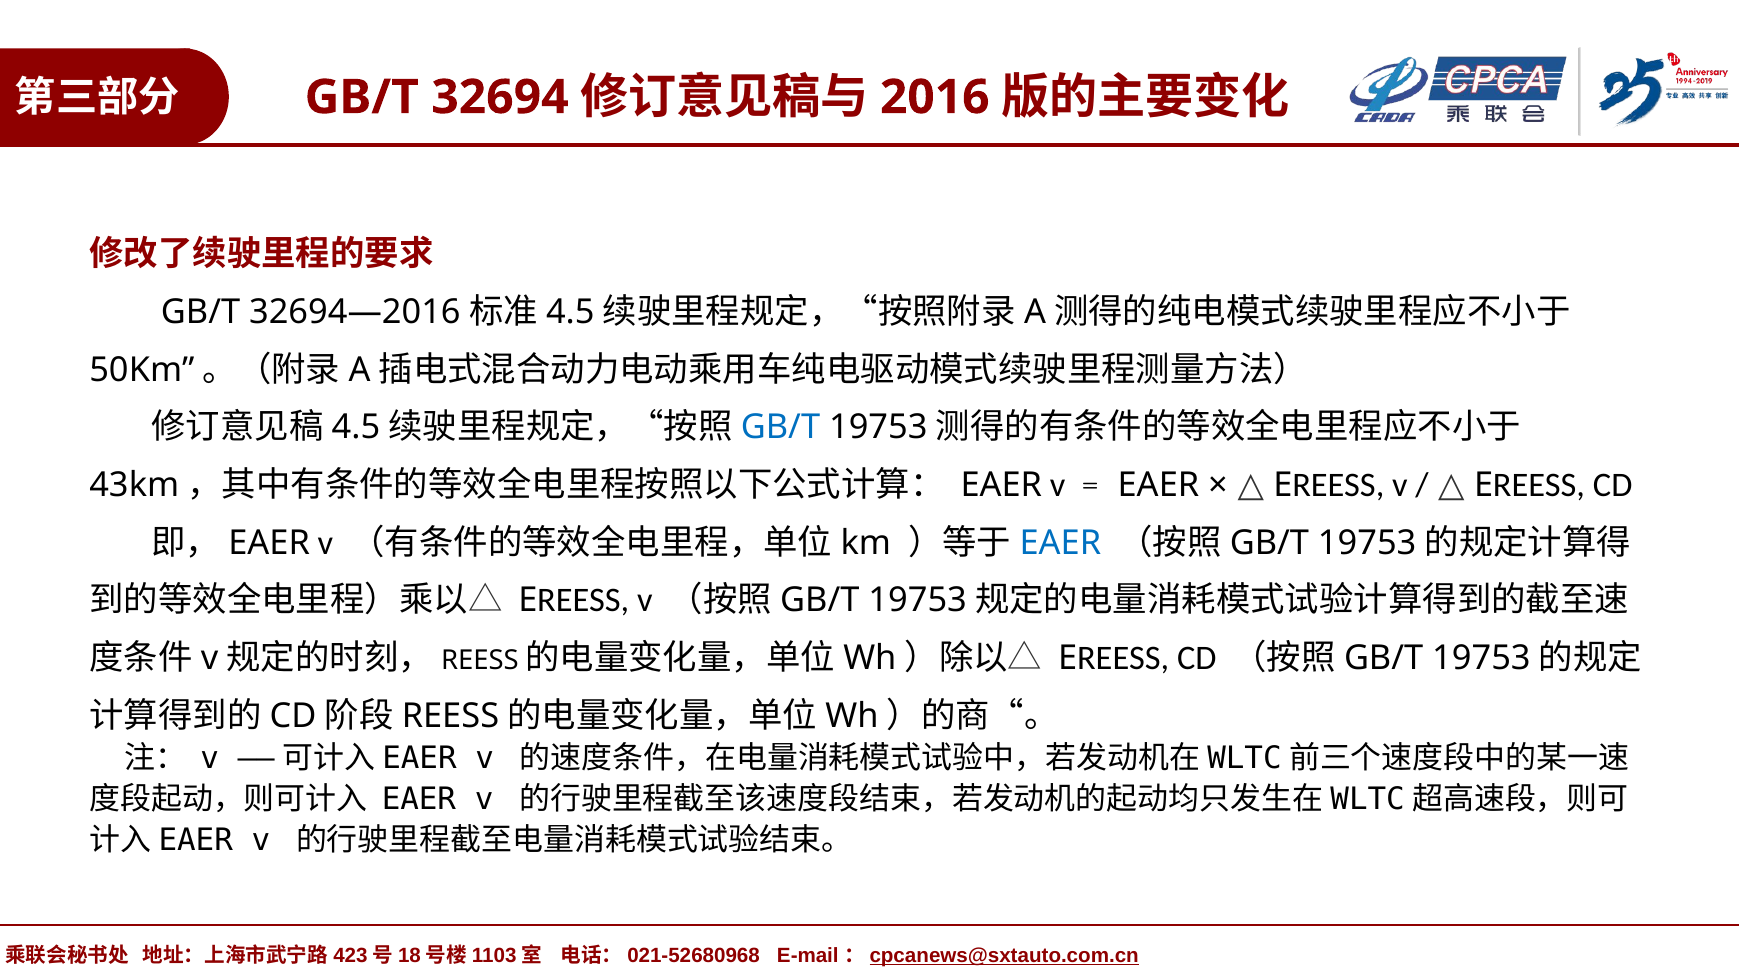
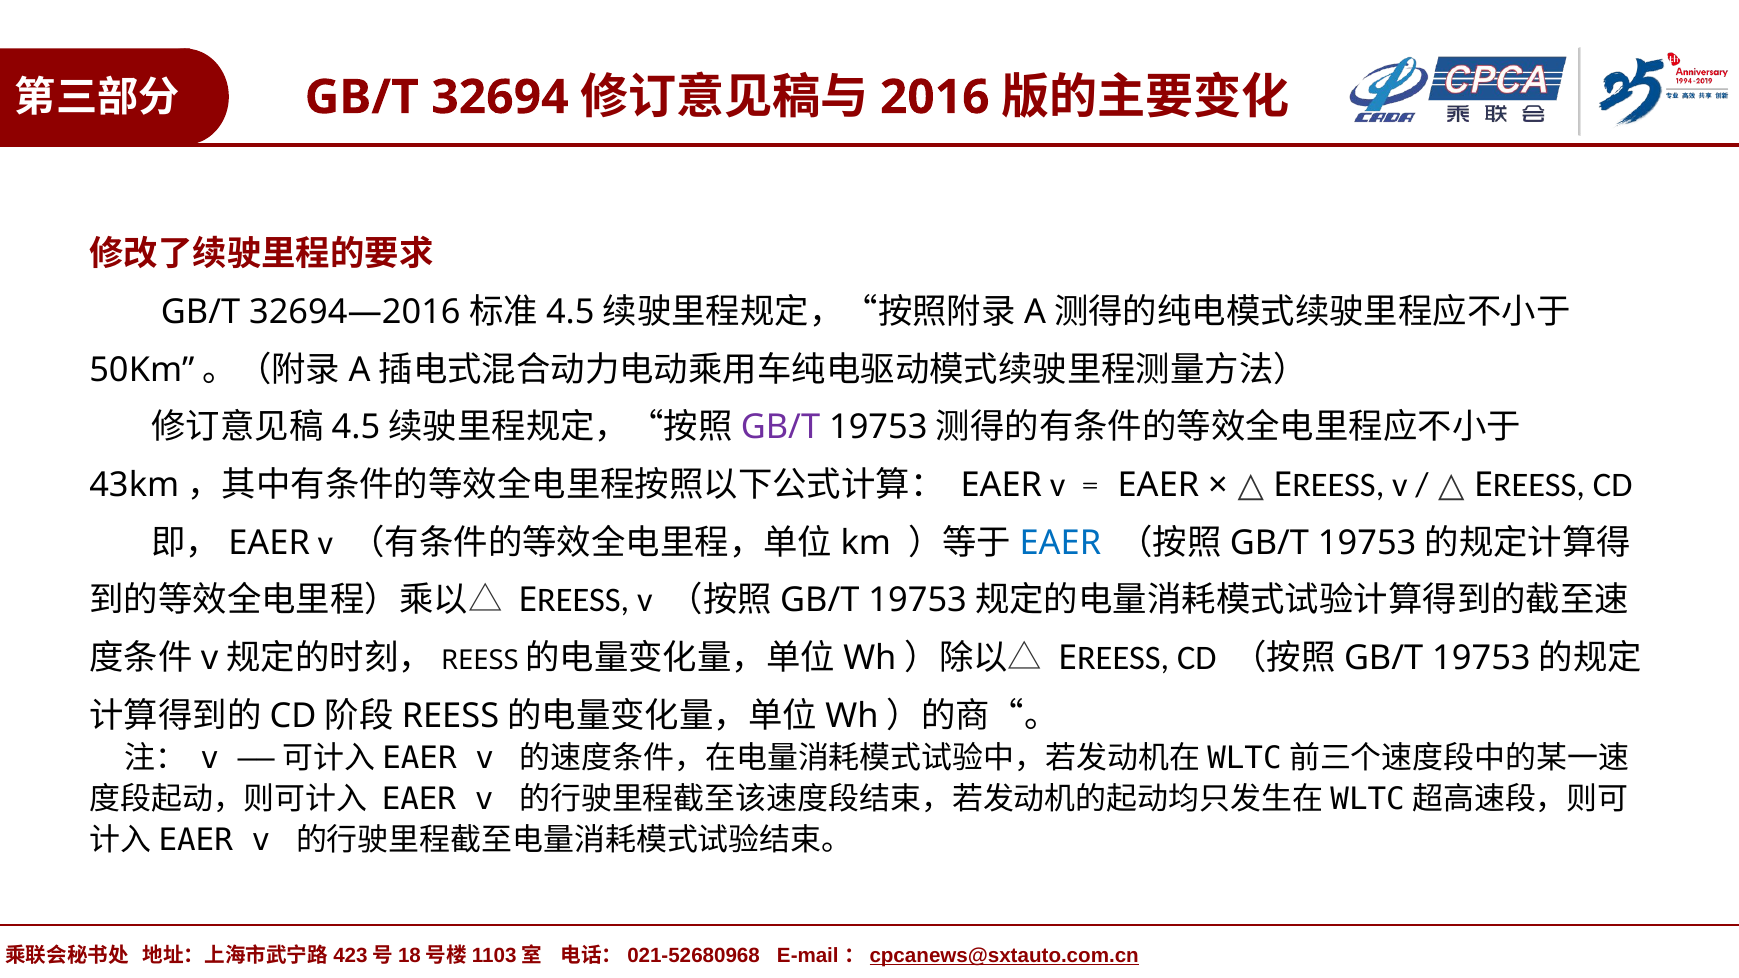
GB/T at (780, 428) colour: blue -> purple
